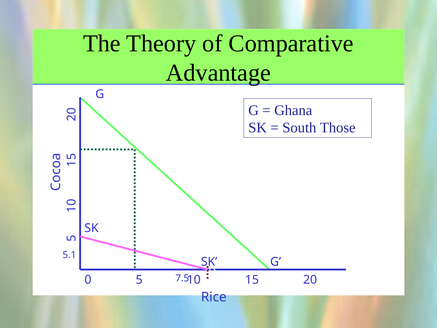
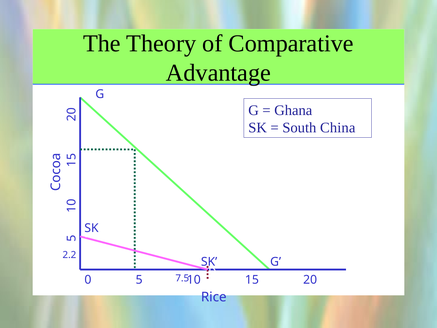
Those: Those -> China
5.1: 5.1 -> 2.2
